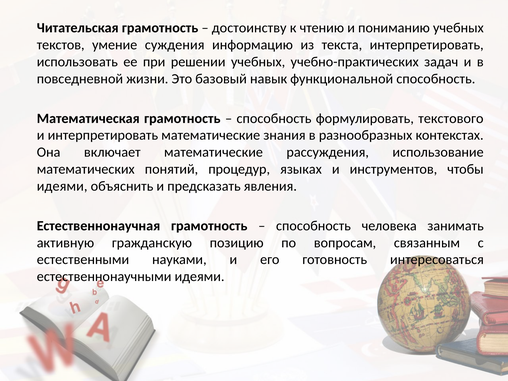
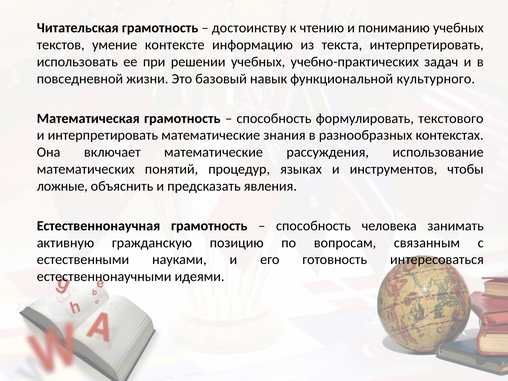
суждения: суждения -> контексте
функциональной способность: способность -> культурного
идеями at (62, 186): идеями -> ложные
